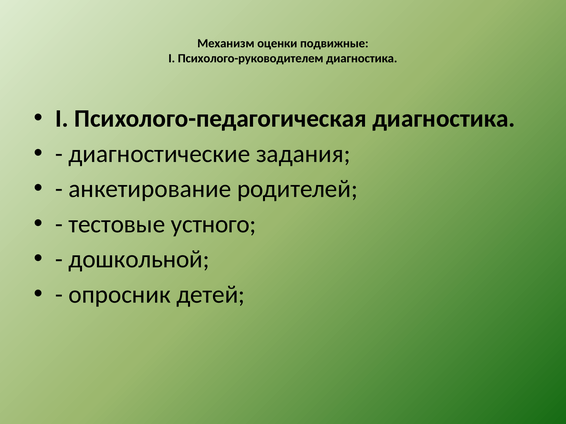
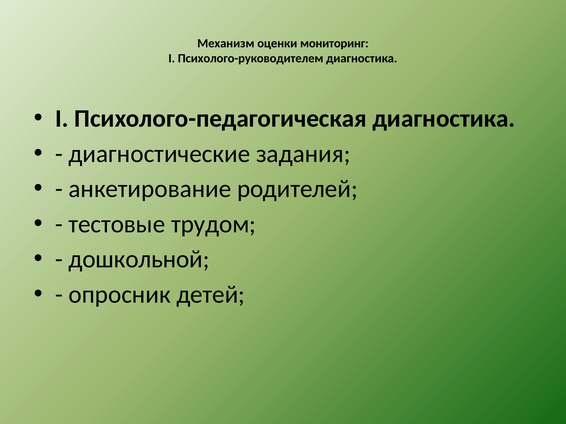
подвижные: подвижные -> мониторинг
устного: устного -> трудом
